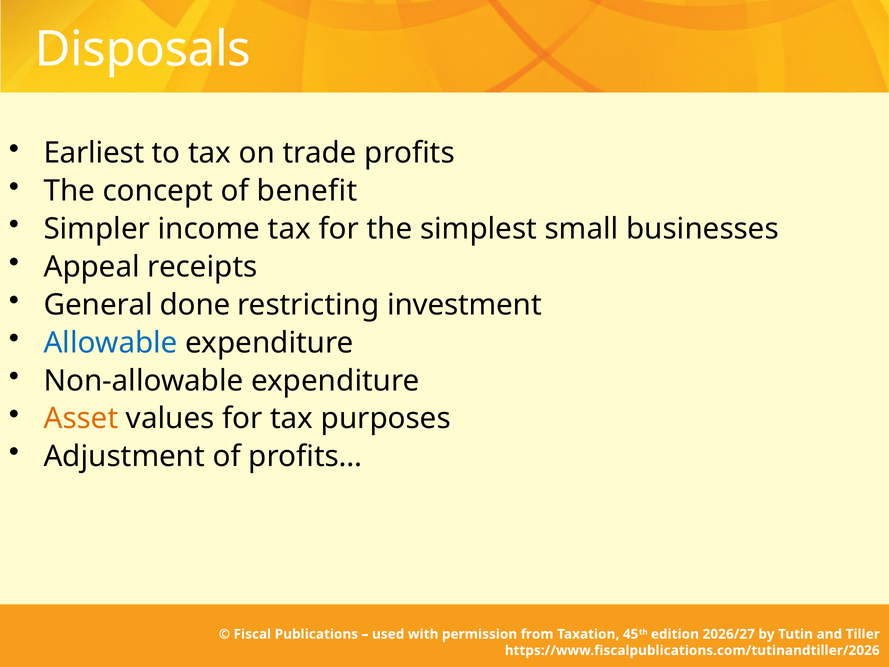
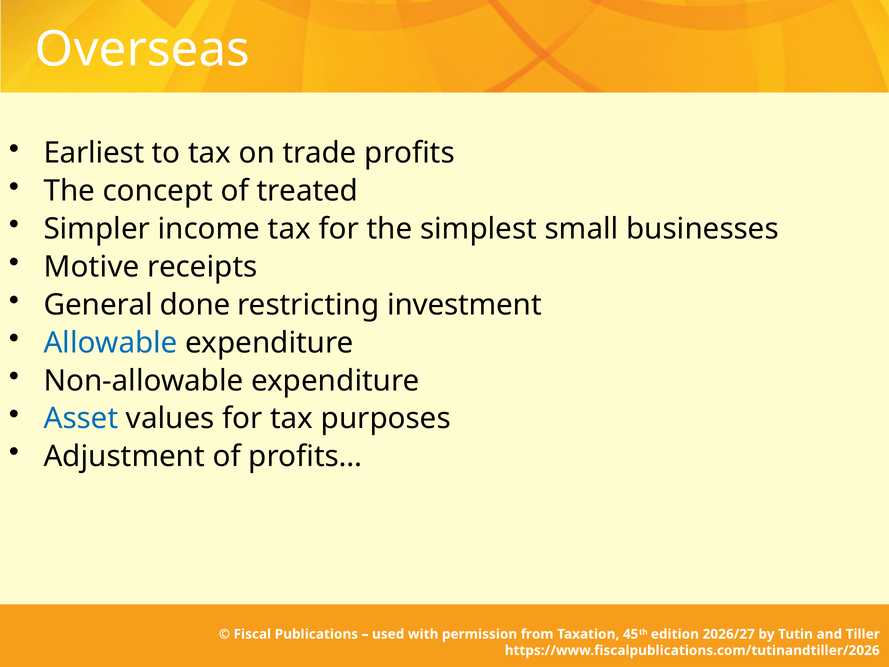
Disposals: Disposals -> Overseas
benefit: benefit -> treated
Appeal: Appeal -> Motive
Asset colour: orange -> blue
